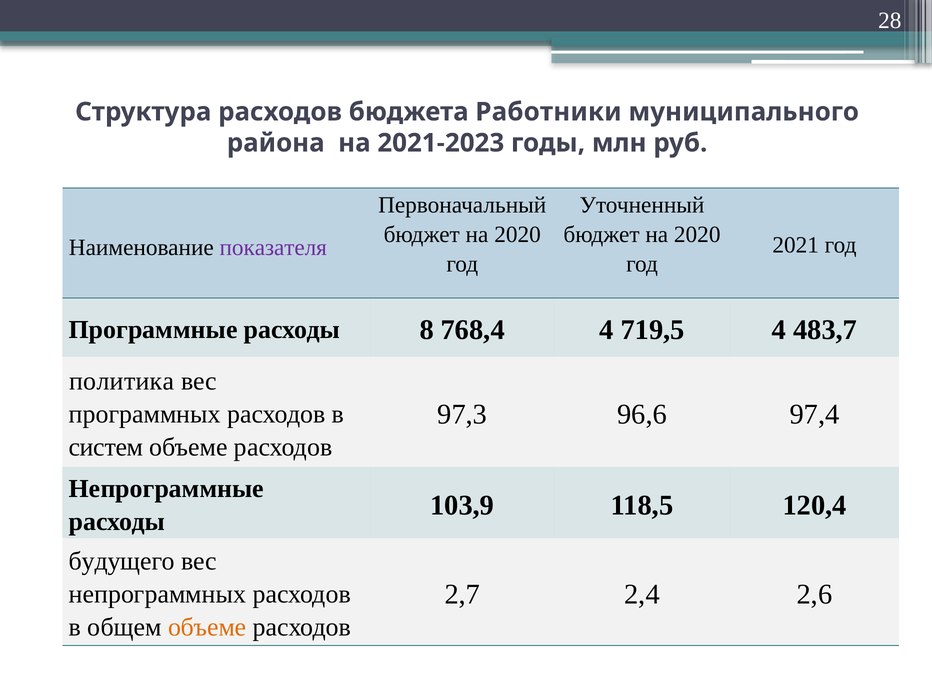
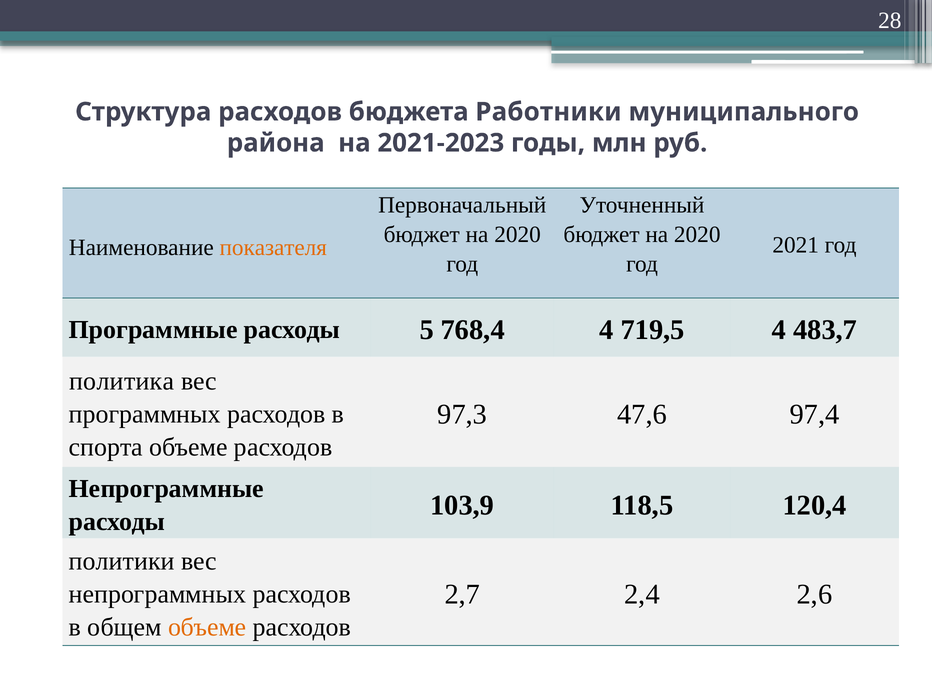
показателя colour: purple -> orange
8: 8 -> 5
96,6: 96,6 -> 47,6
систем: систем -> спорта
будущего: будущего -> политики
